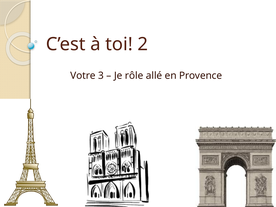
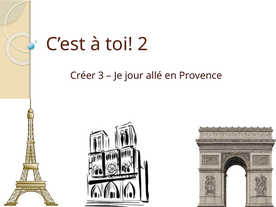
Votre: Votre -> Créer
rôle: rôle -> jour
